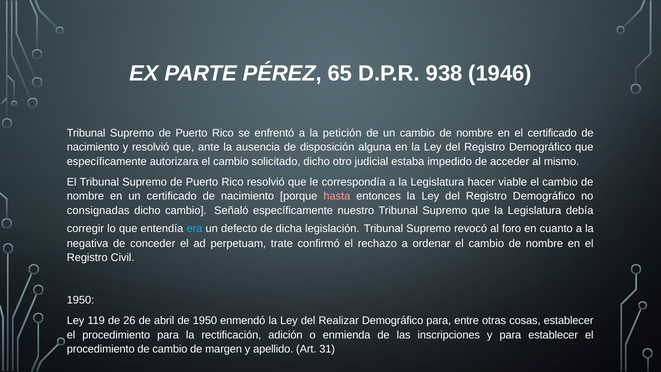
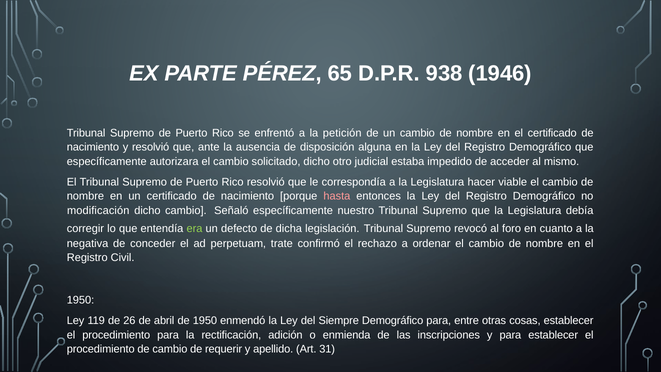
consignadas: consignadas -> modificación
era colour: light blue -> light green
Realizar: Realizar -> Siempre
margen: margen -> requerir
